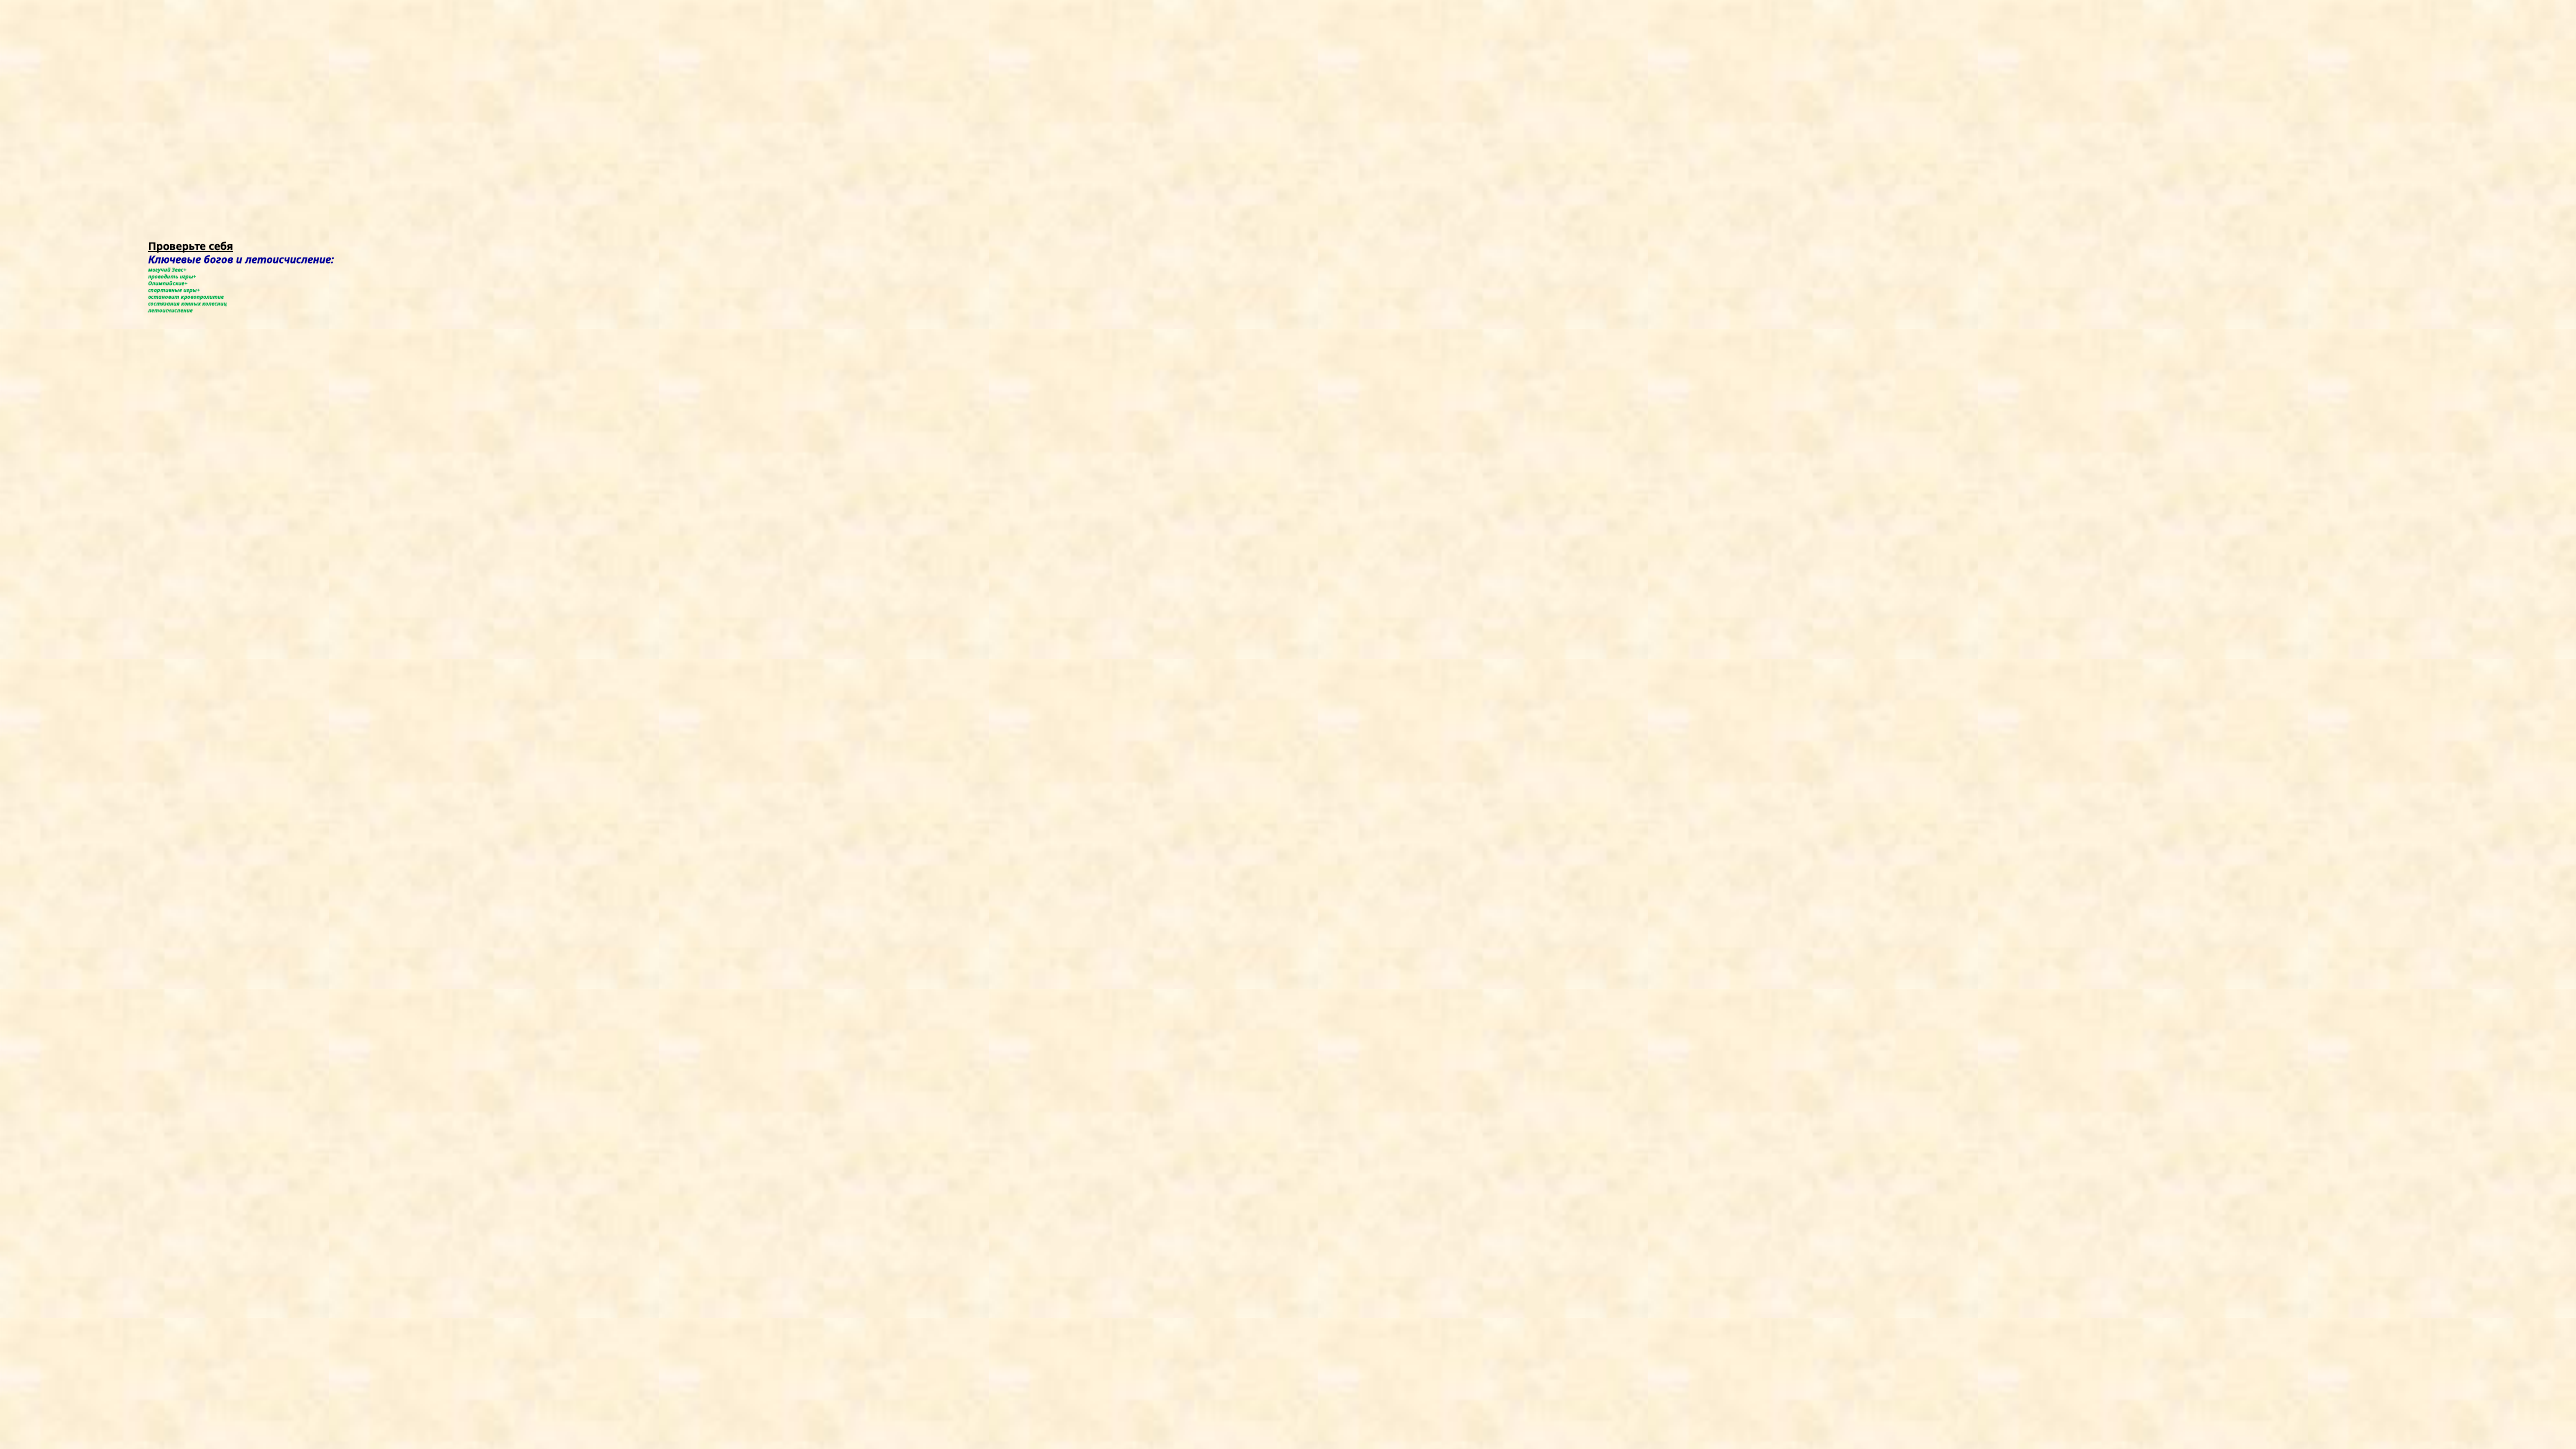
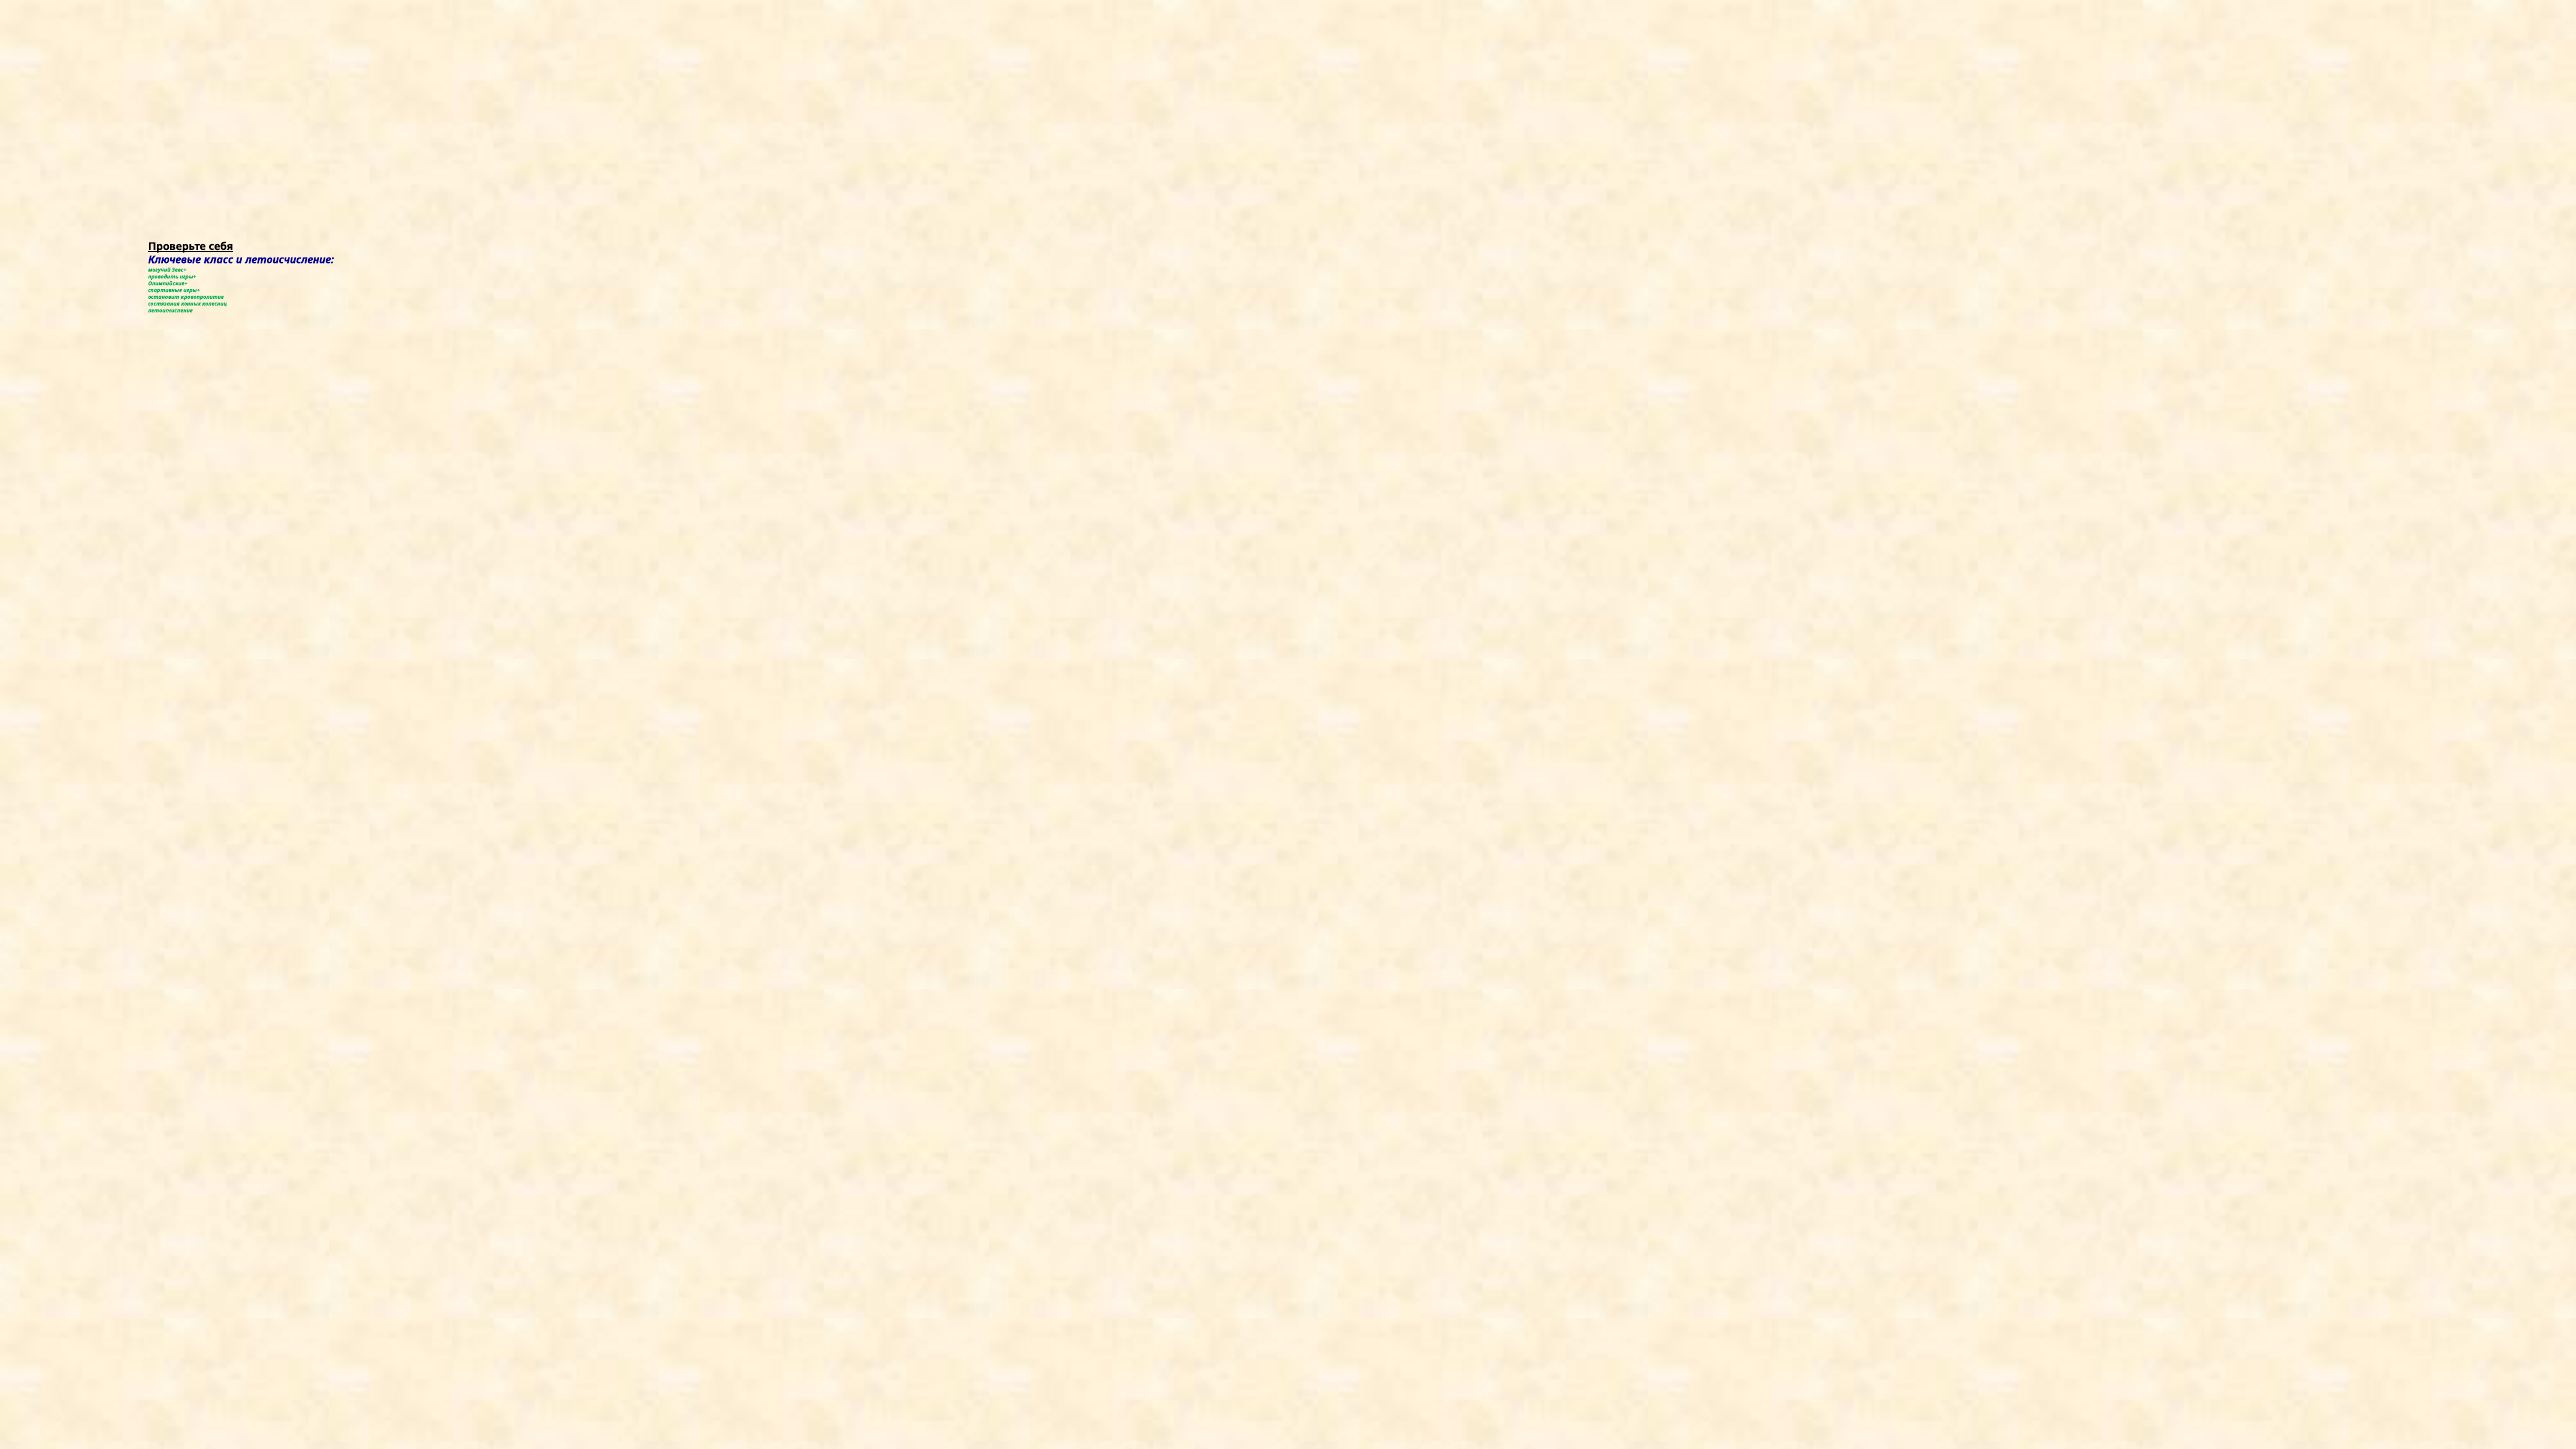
богов: богов -> класс
